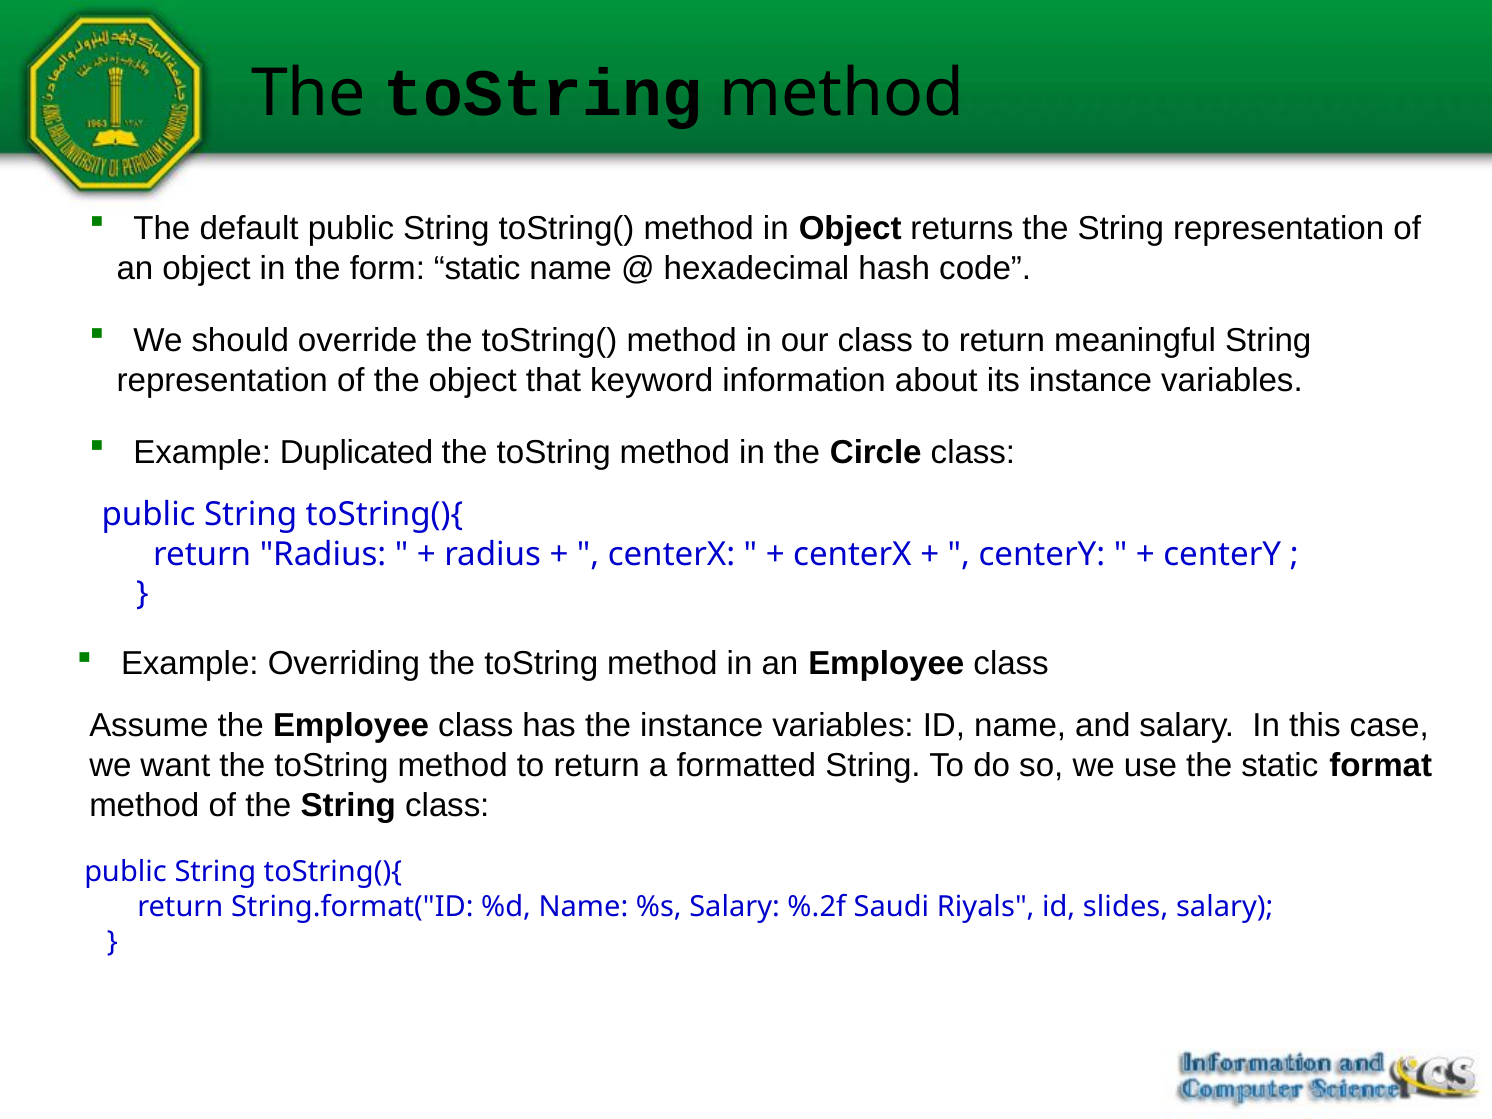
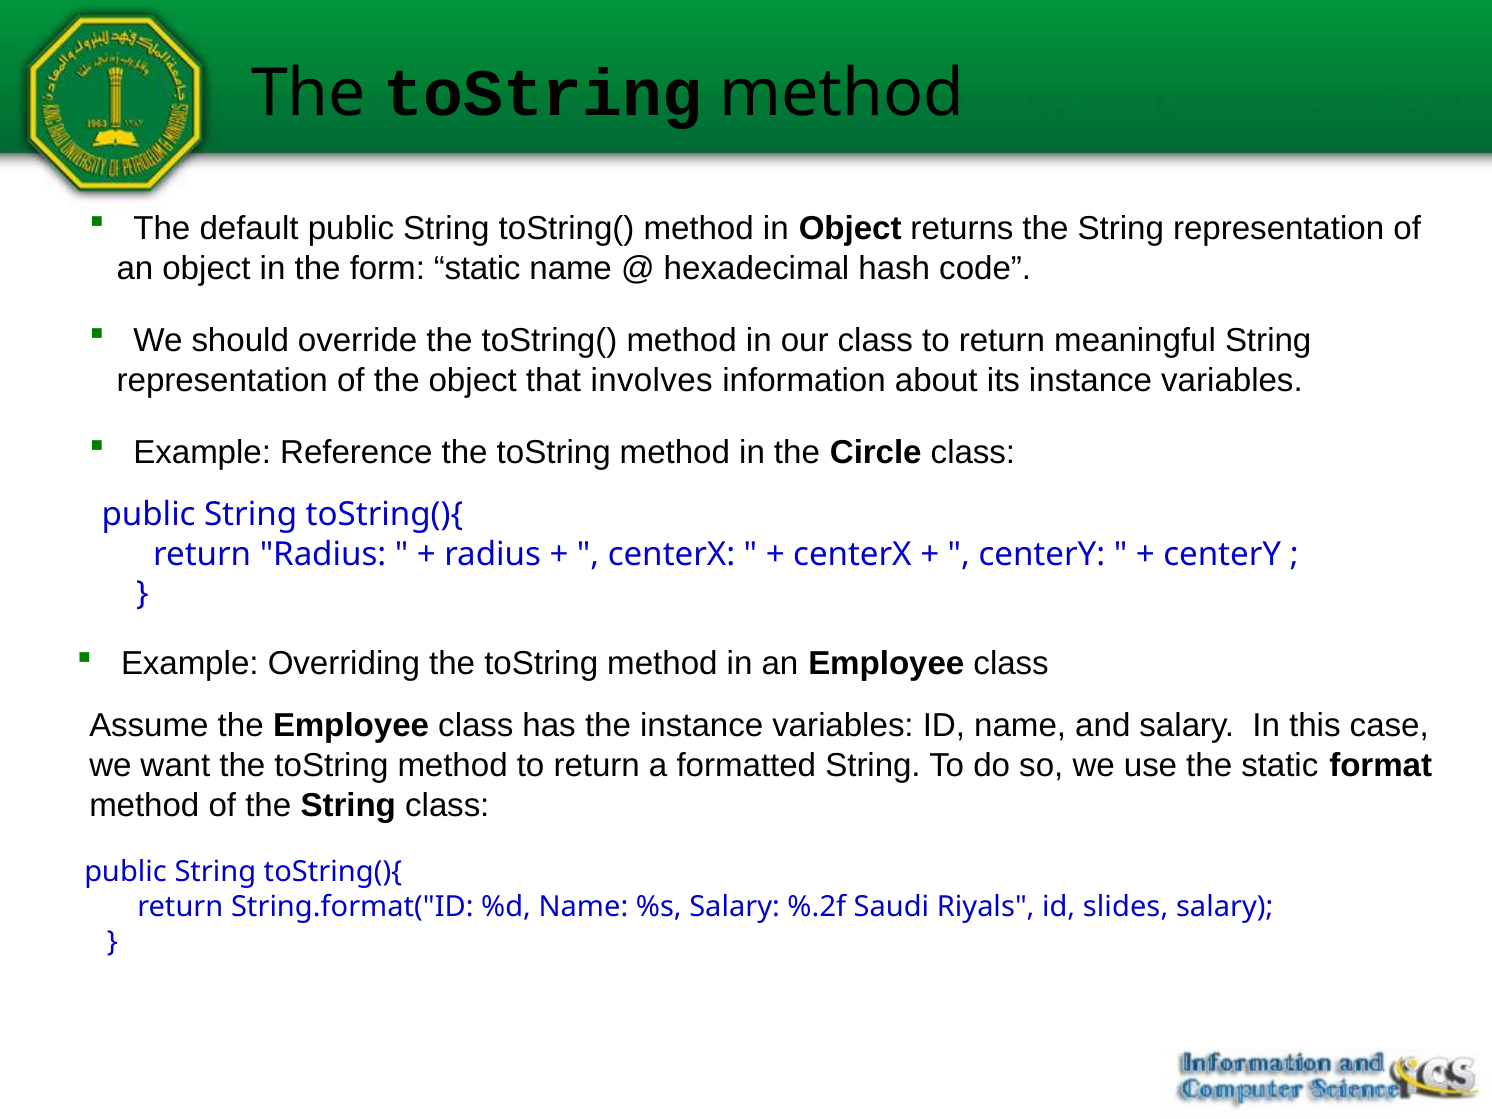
keyword: keyword -> involves
Duplicated: Duplicated -> Reference
